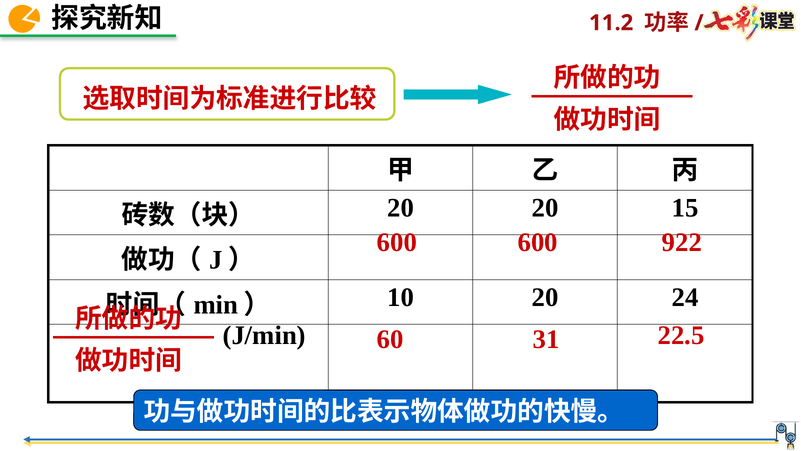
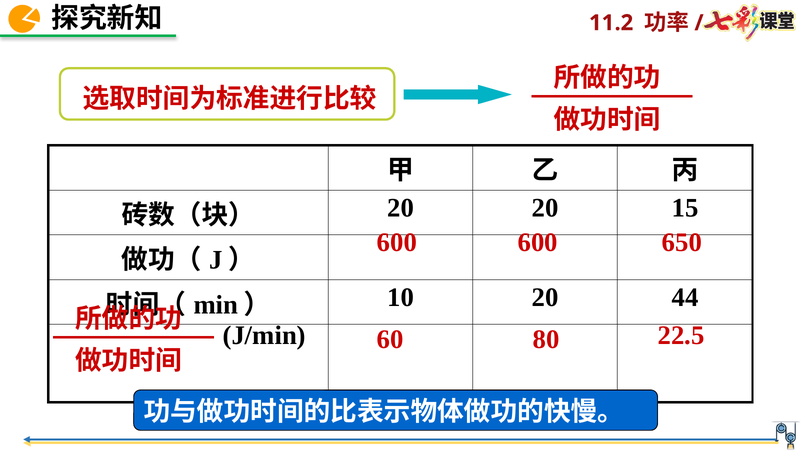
922: 922 -> 650
24: 24 -> 44
31: 31 -> 80
